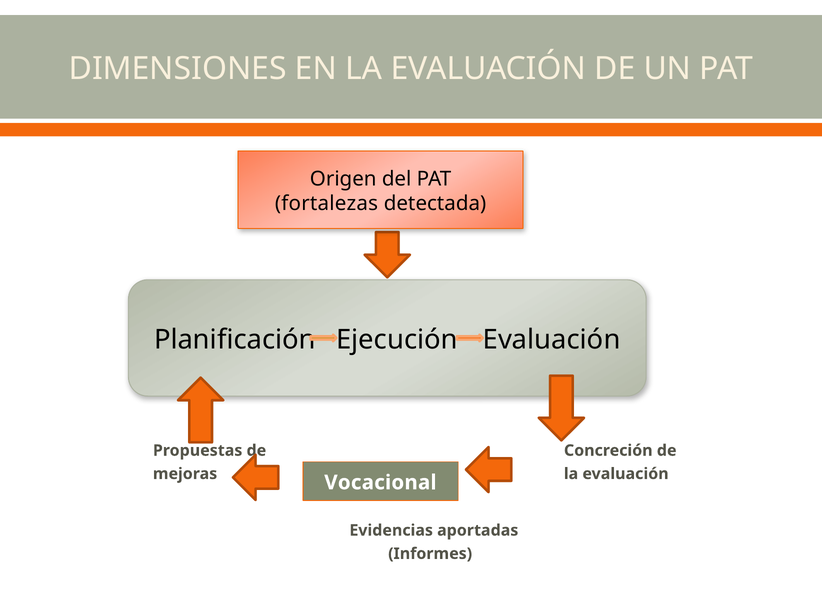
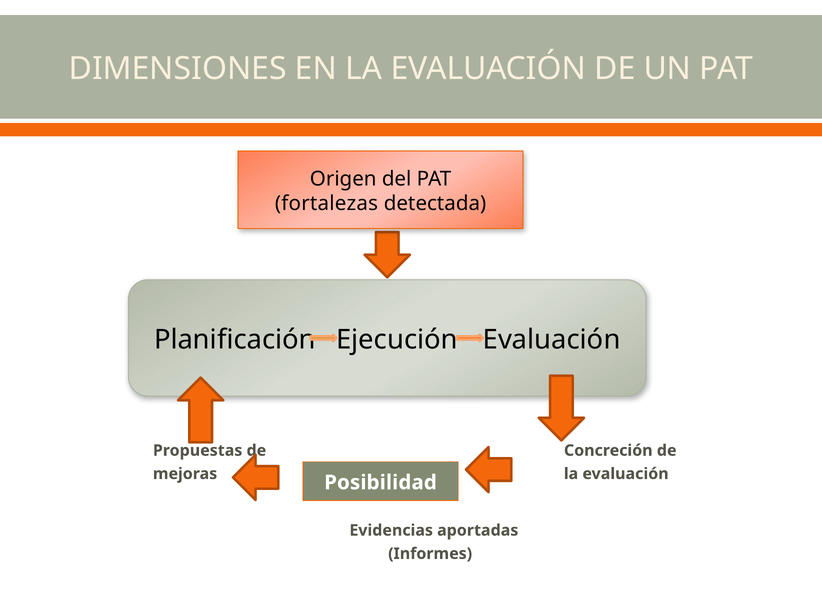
Vocacional: Vocacional -> Posibilidad
